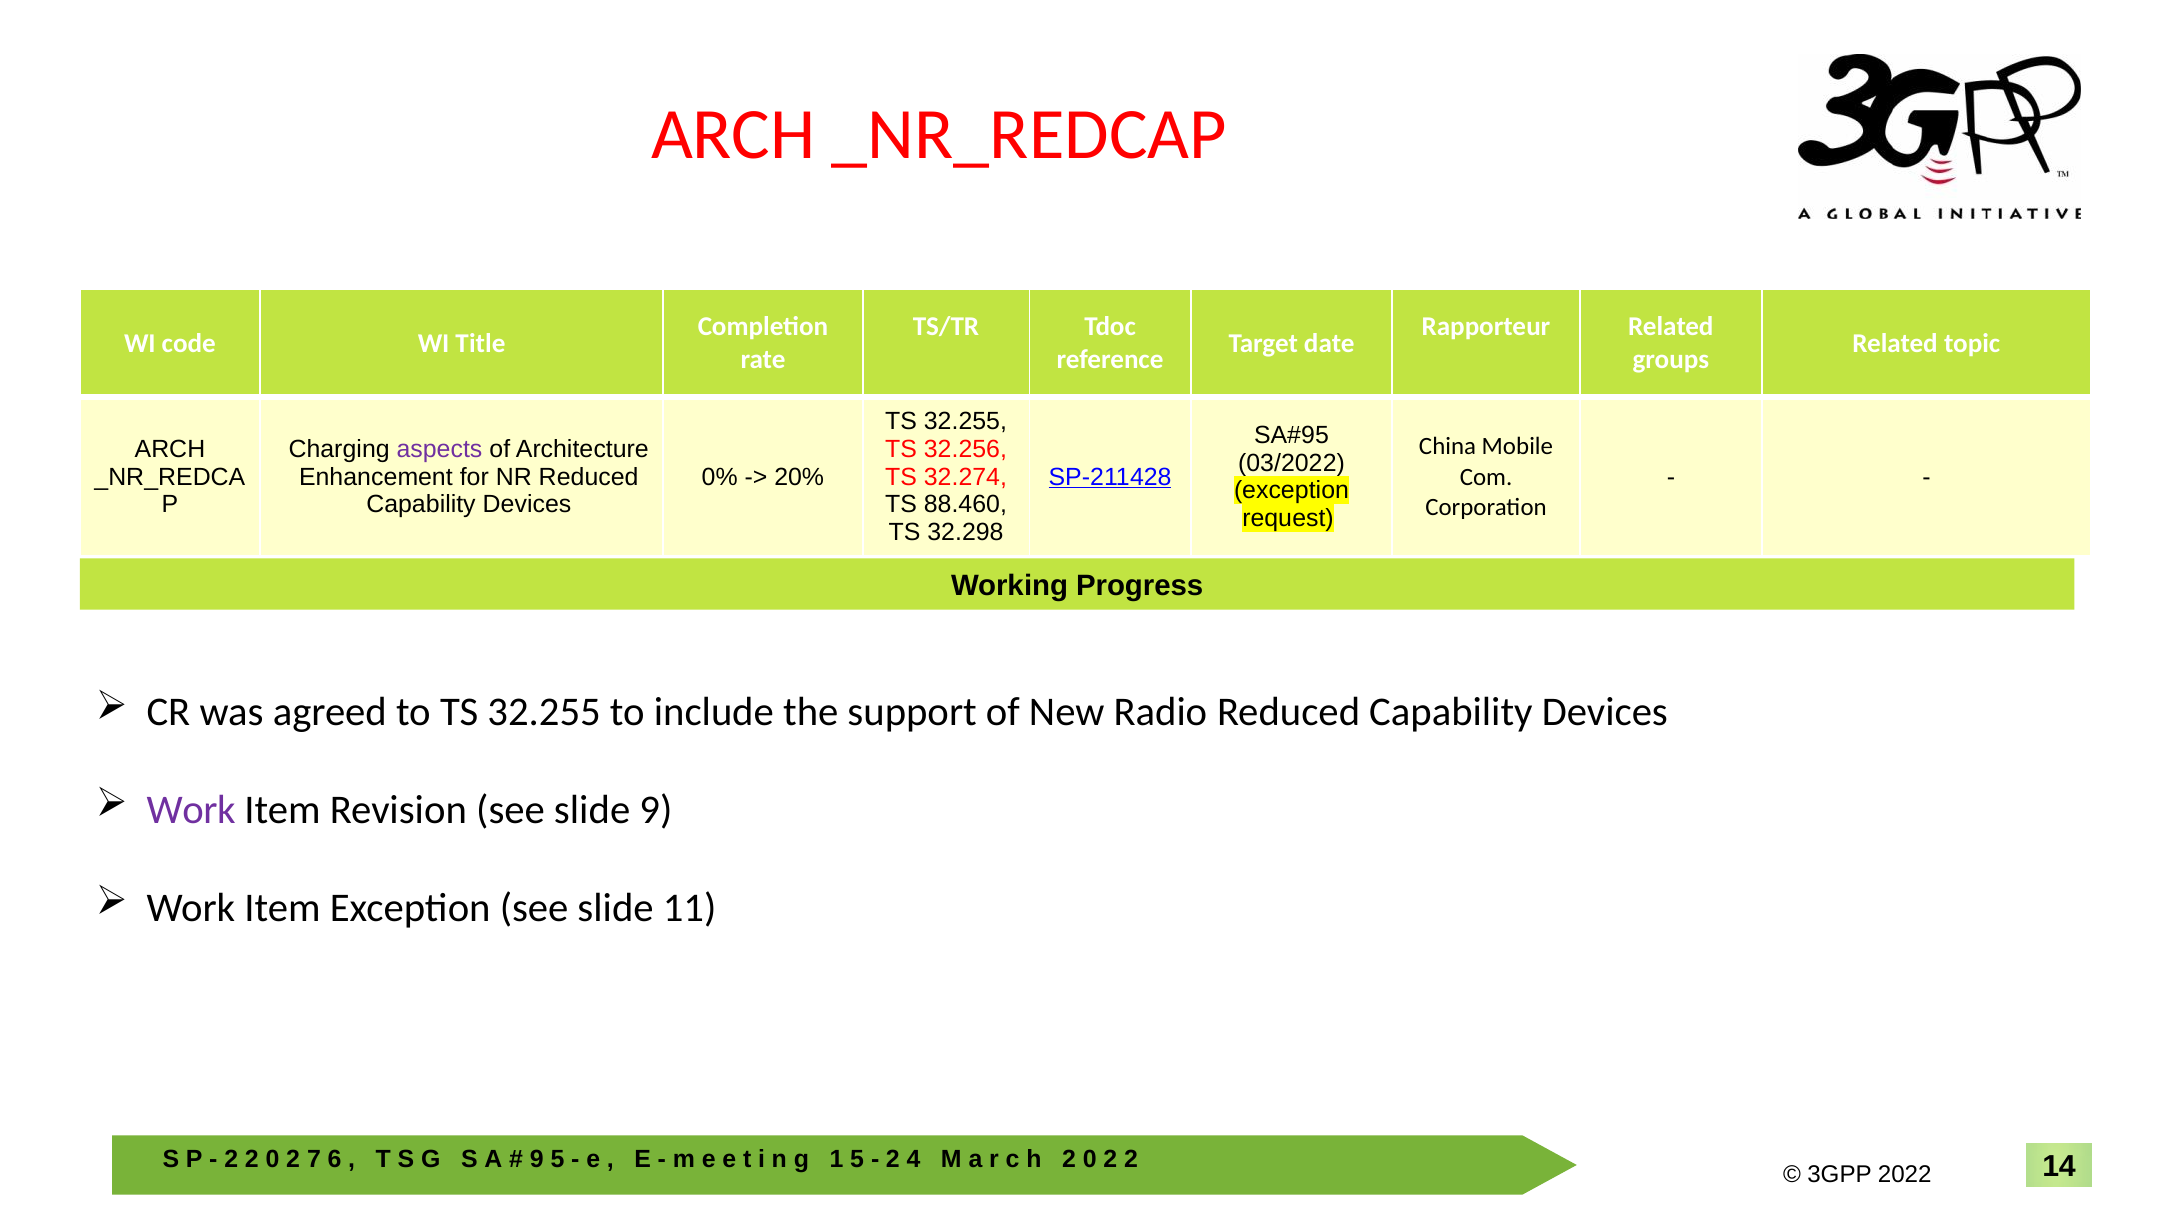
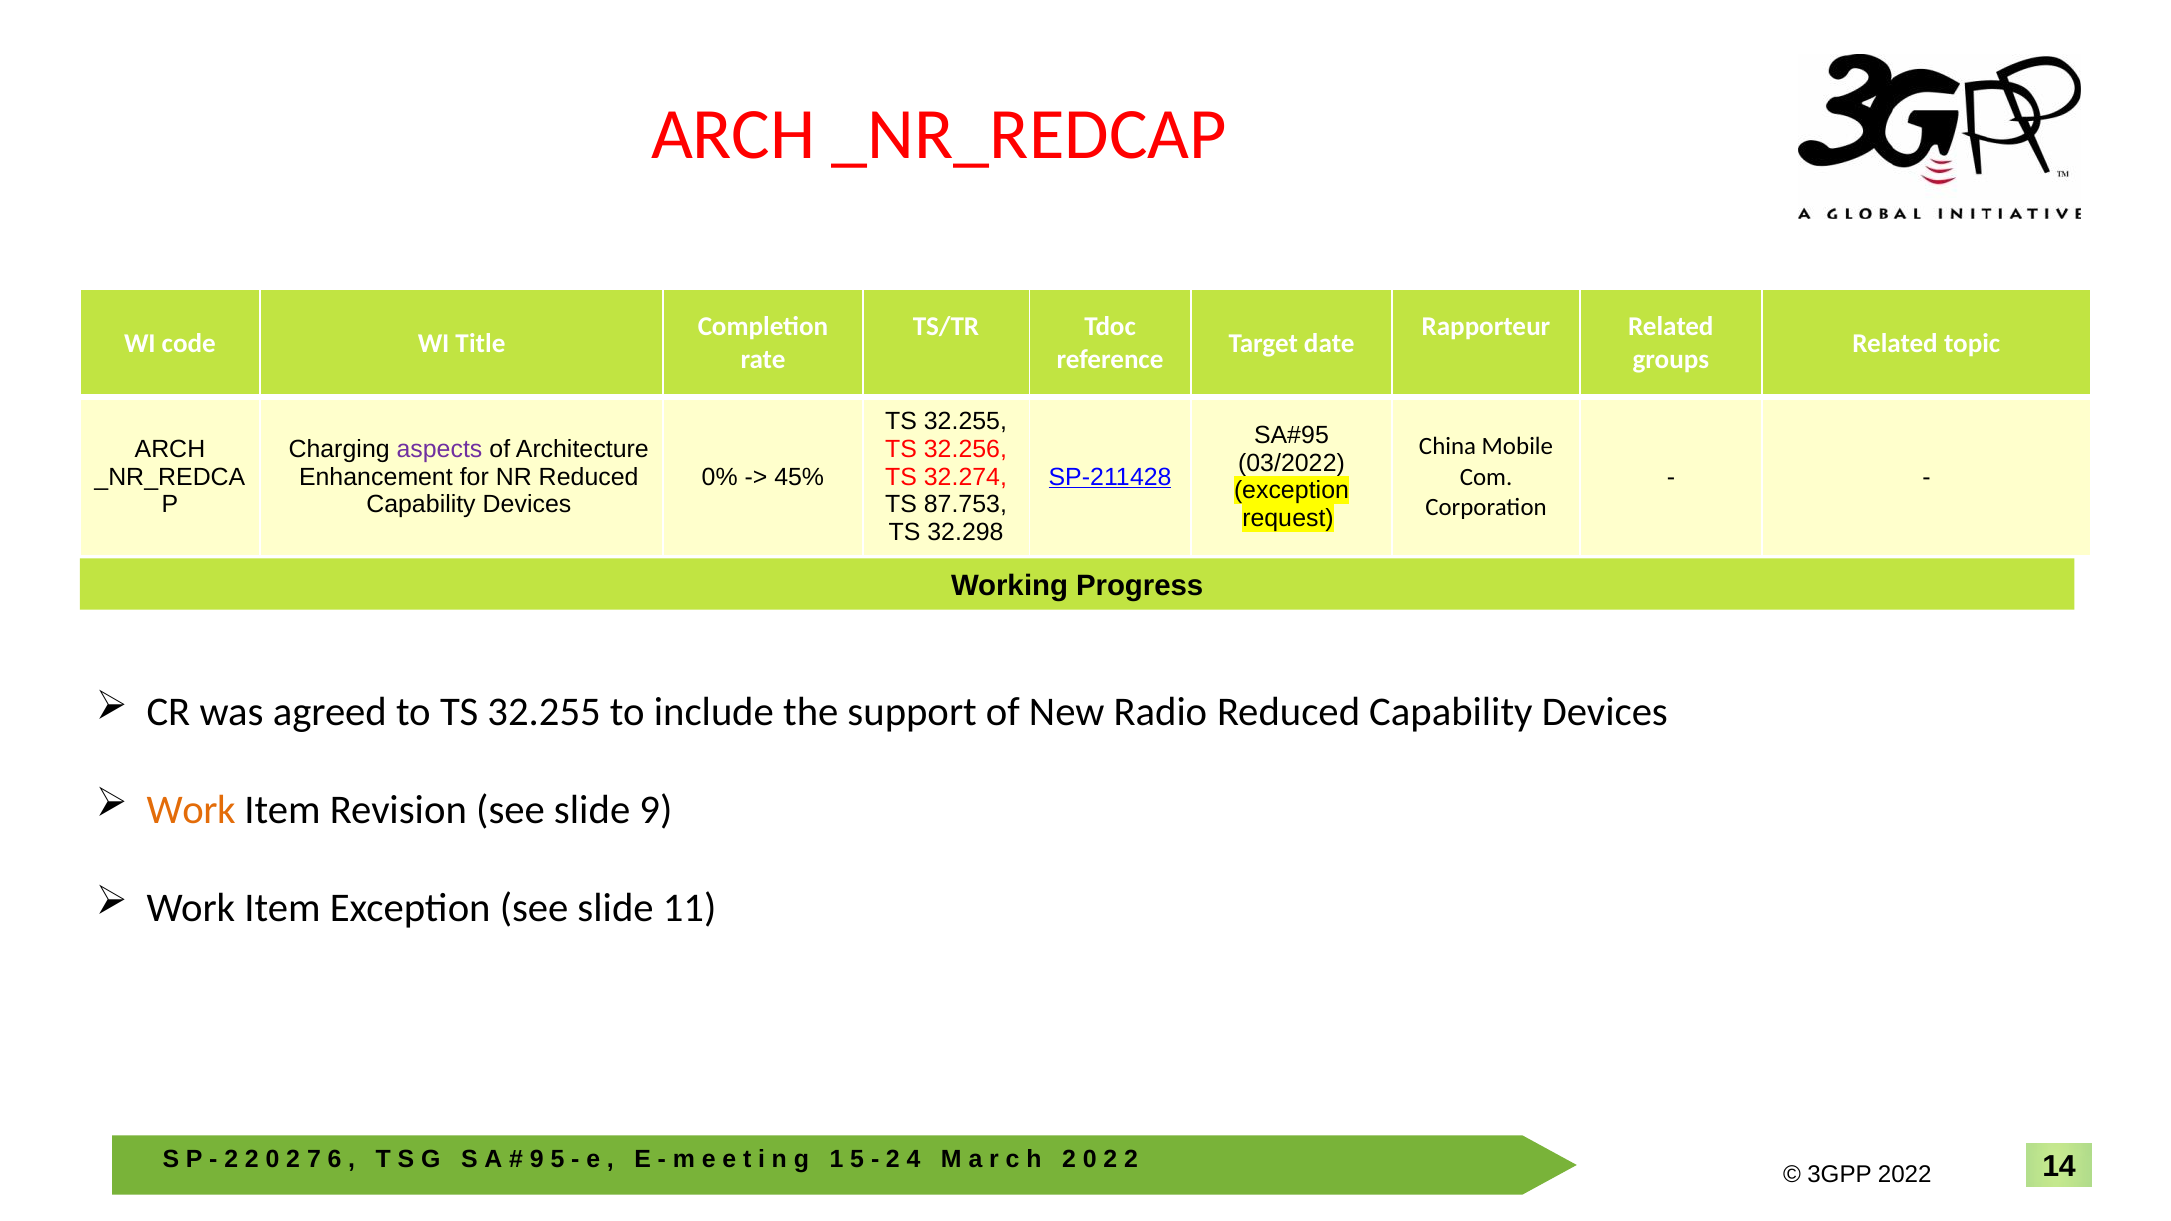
20%: 20% -> 45%
88.460: 88.460 -> 87.753
Work at (191, 810) colour: purple -> orange
